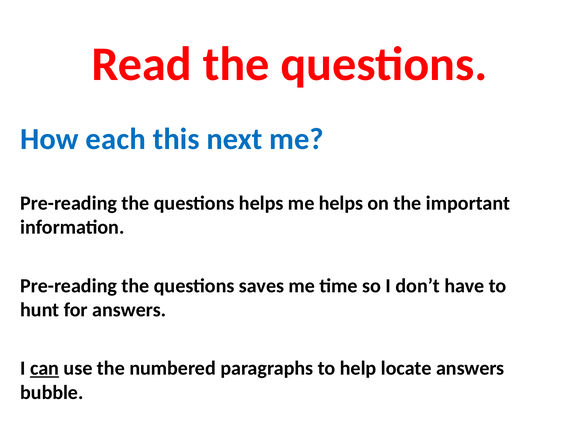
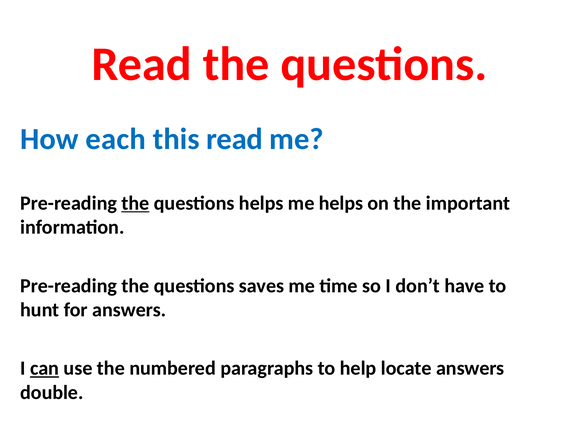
this next: next -> read
the at (135, 203) underline: none -> present
bubble: bubble -> double
